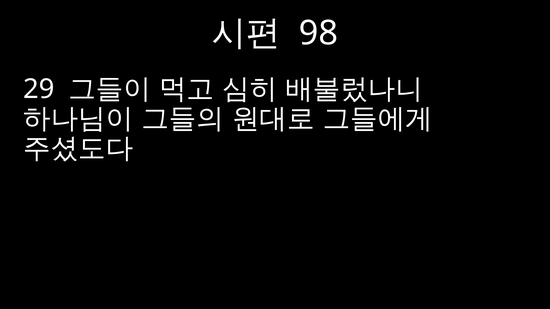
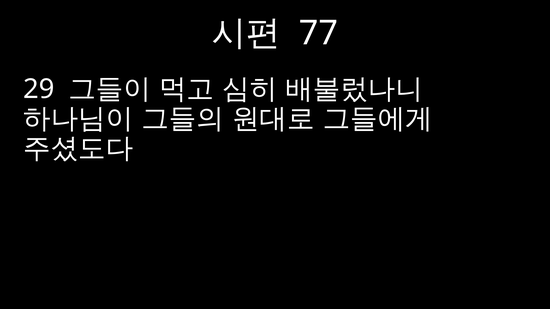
98: 98 -> 77
